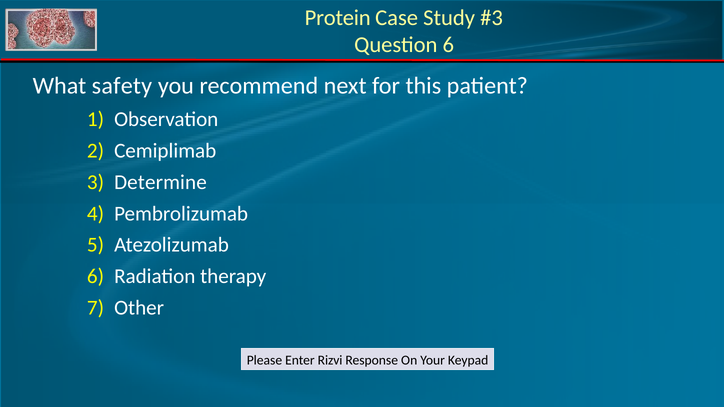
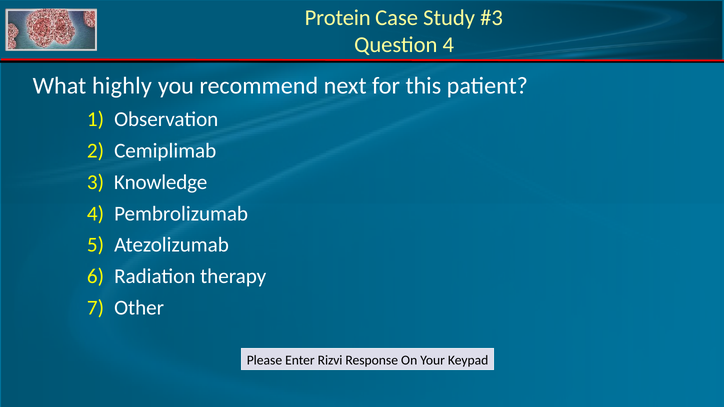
Question 6: 6 -> 4
safety: safety -> highly
Determine: Determine -> Knowledge
